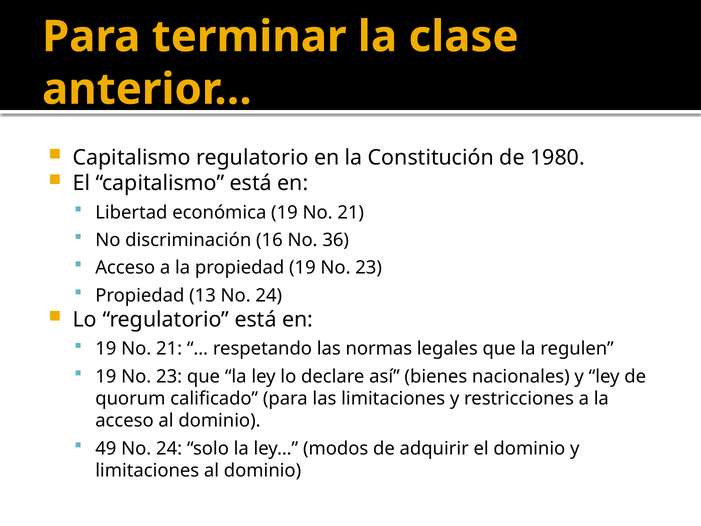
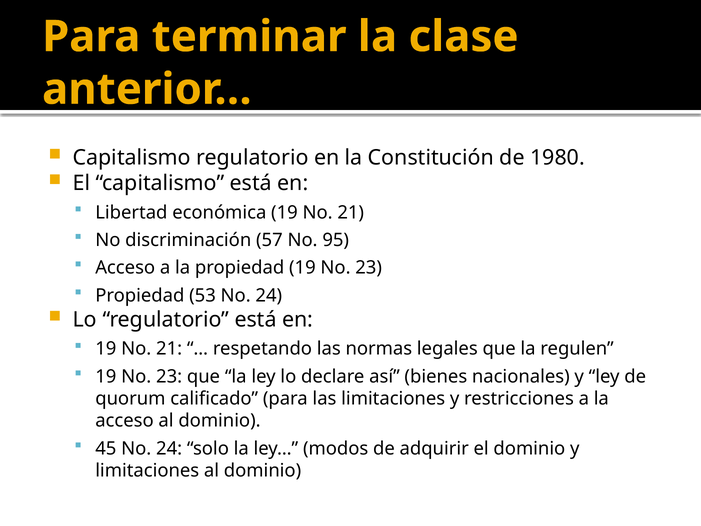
16: 16 -> 57
36: 36 -> 95
13: 13 -> 53
49: 49 -> 45
